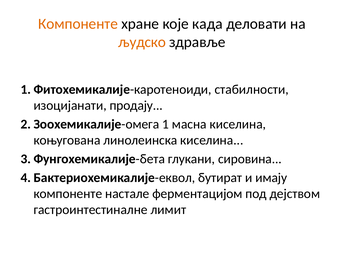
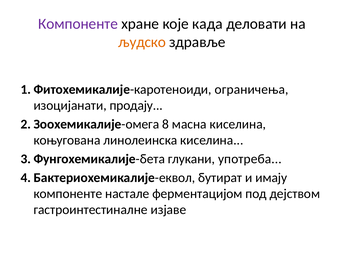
Компоненте at (78, 24) colour: orange -> purple
стабилности: стабилности -> ограничења
1: 1 -> 8
сировина: сировина -> употреба
лимит: лимит -> изјаве
